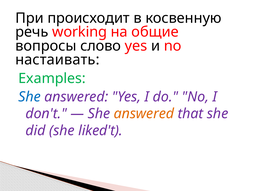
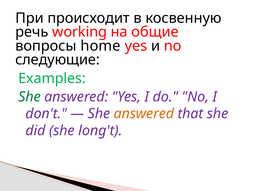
слово: слово -> home
настаивать: настаивать -> следующие
She at (30, 97) colour: blue -> green
liked't: liked't -> long't
